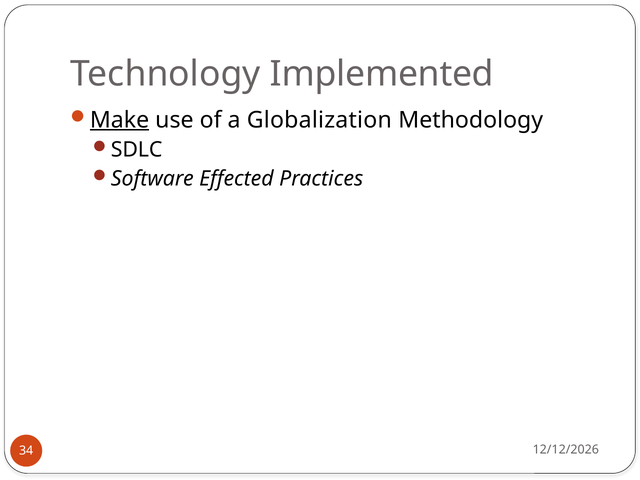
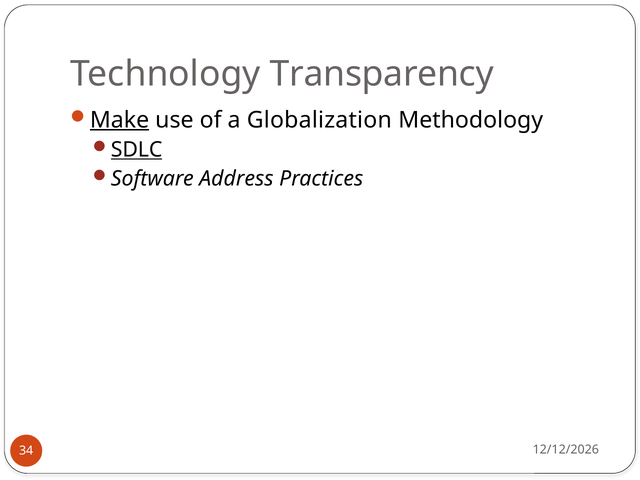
Implemented: Implemented -> Transparency
SDLC underline: none -> present
Effected: Effected -> Address
